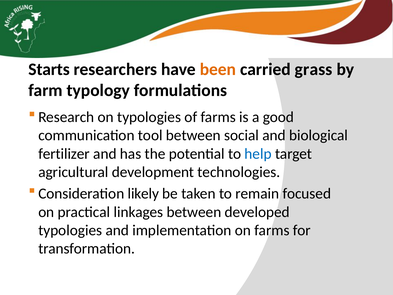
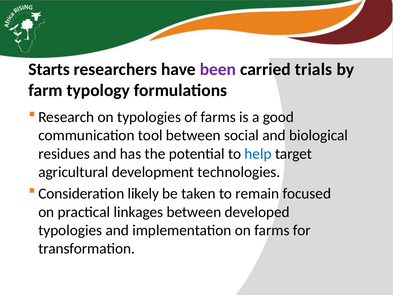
been colour: orange -> purple
grass: grass -> trials
fertilizer: fertilizer -> residues
